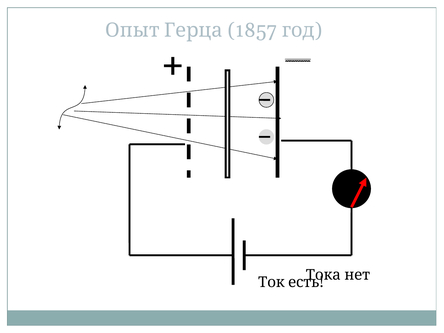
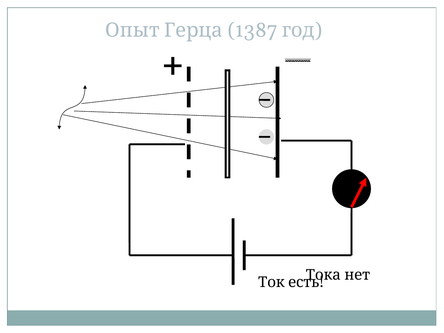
1857: 1857 -> 1387
